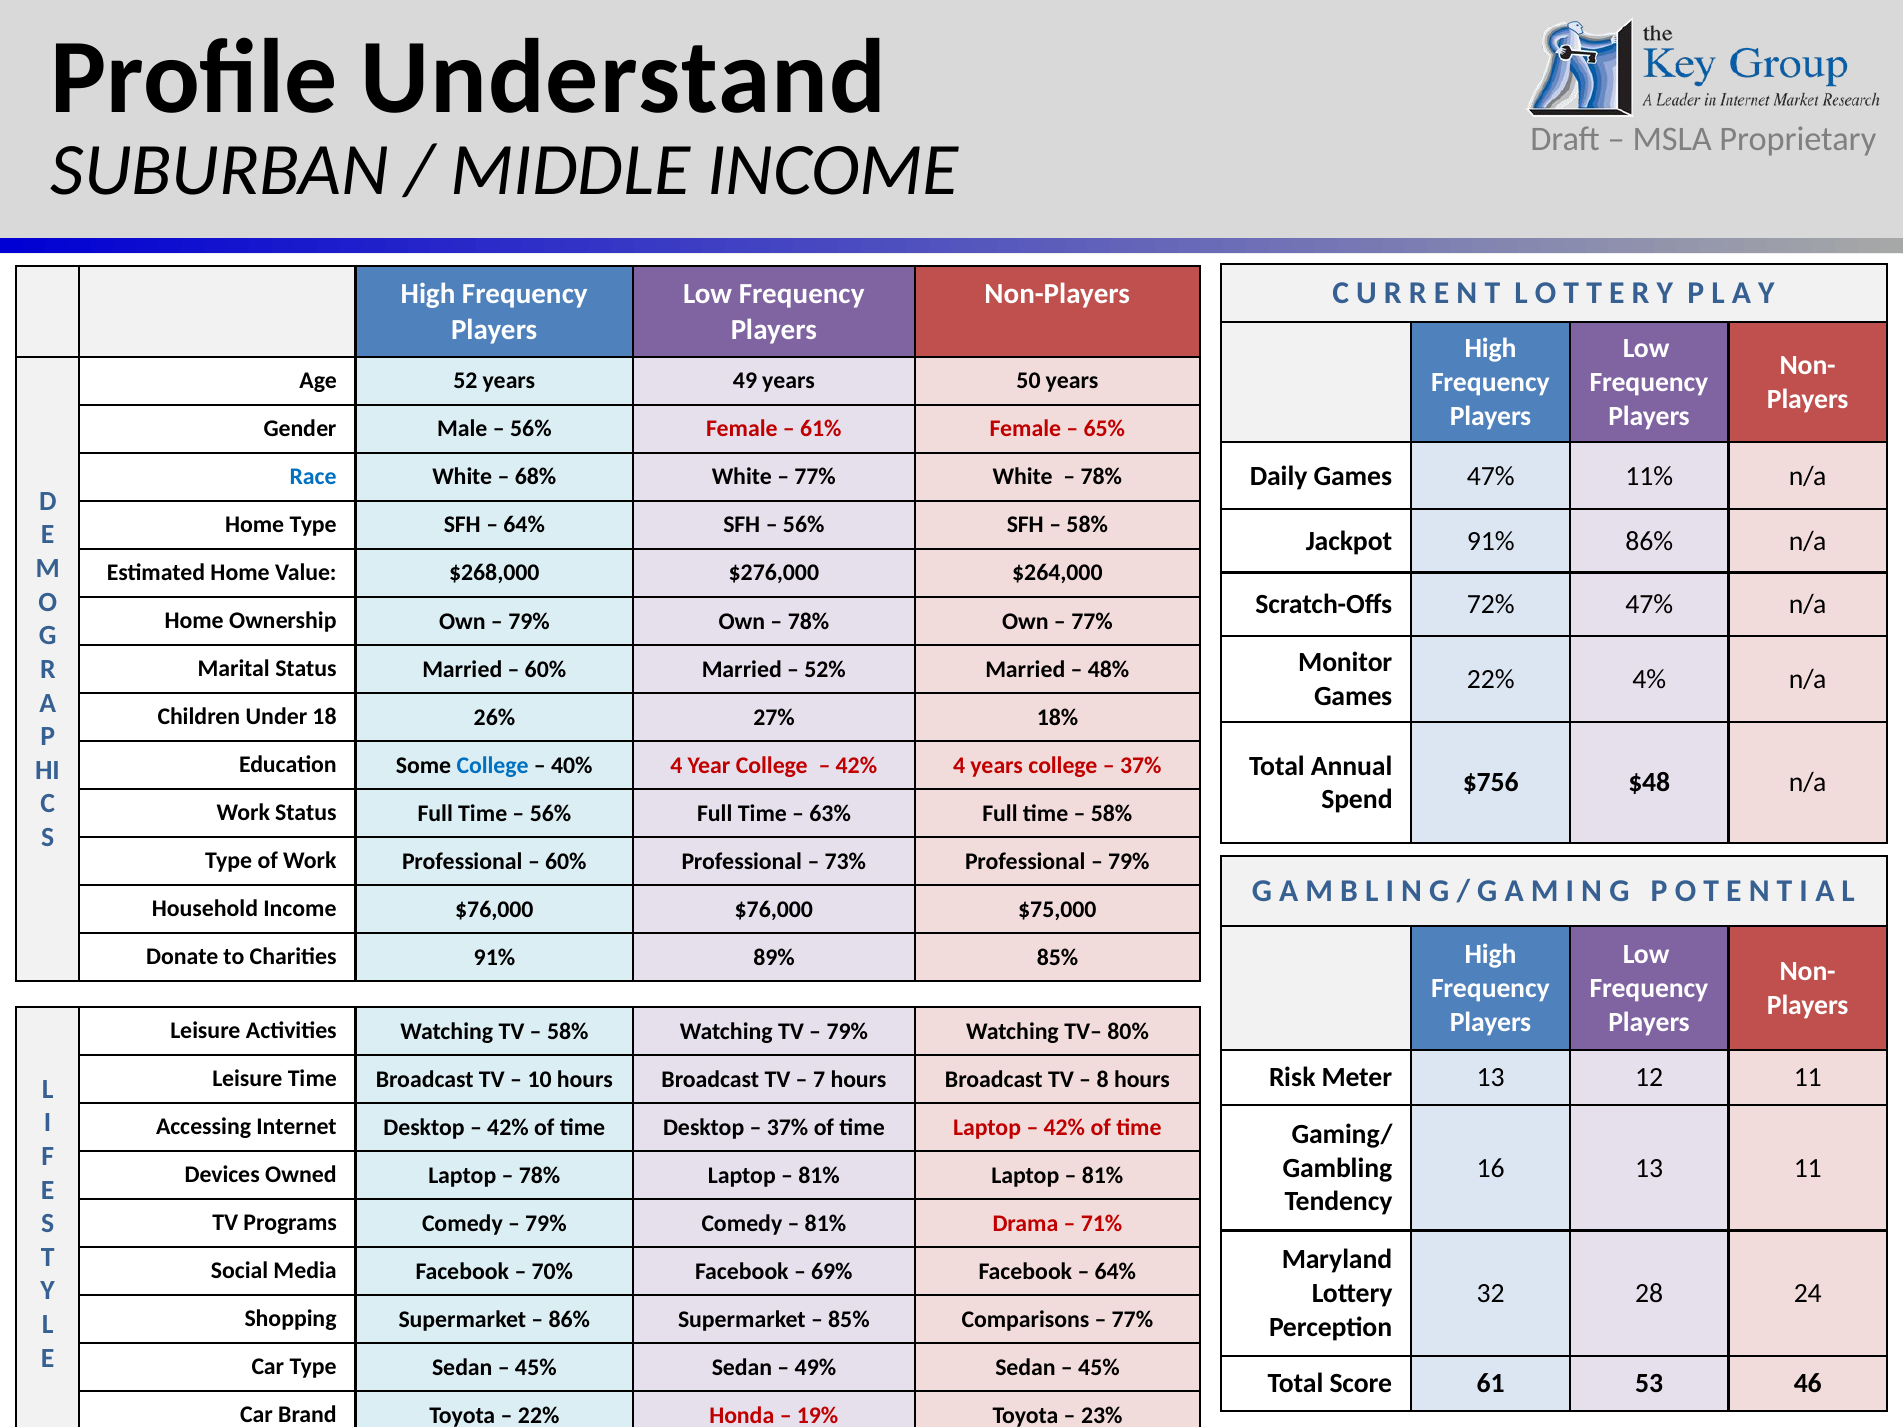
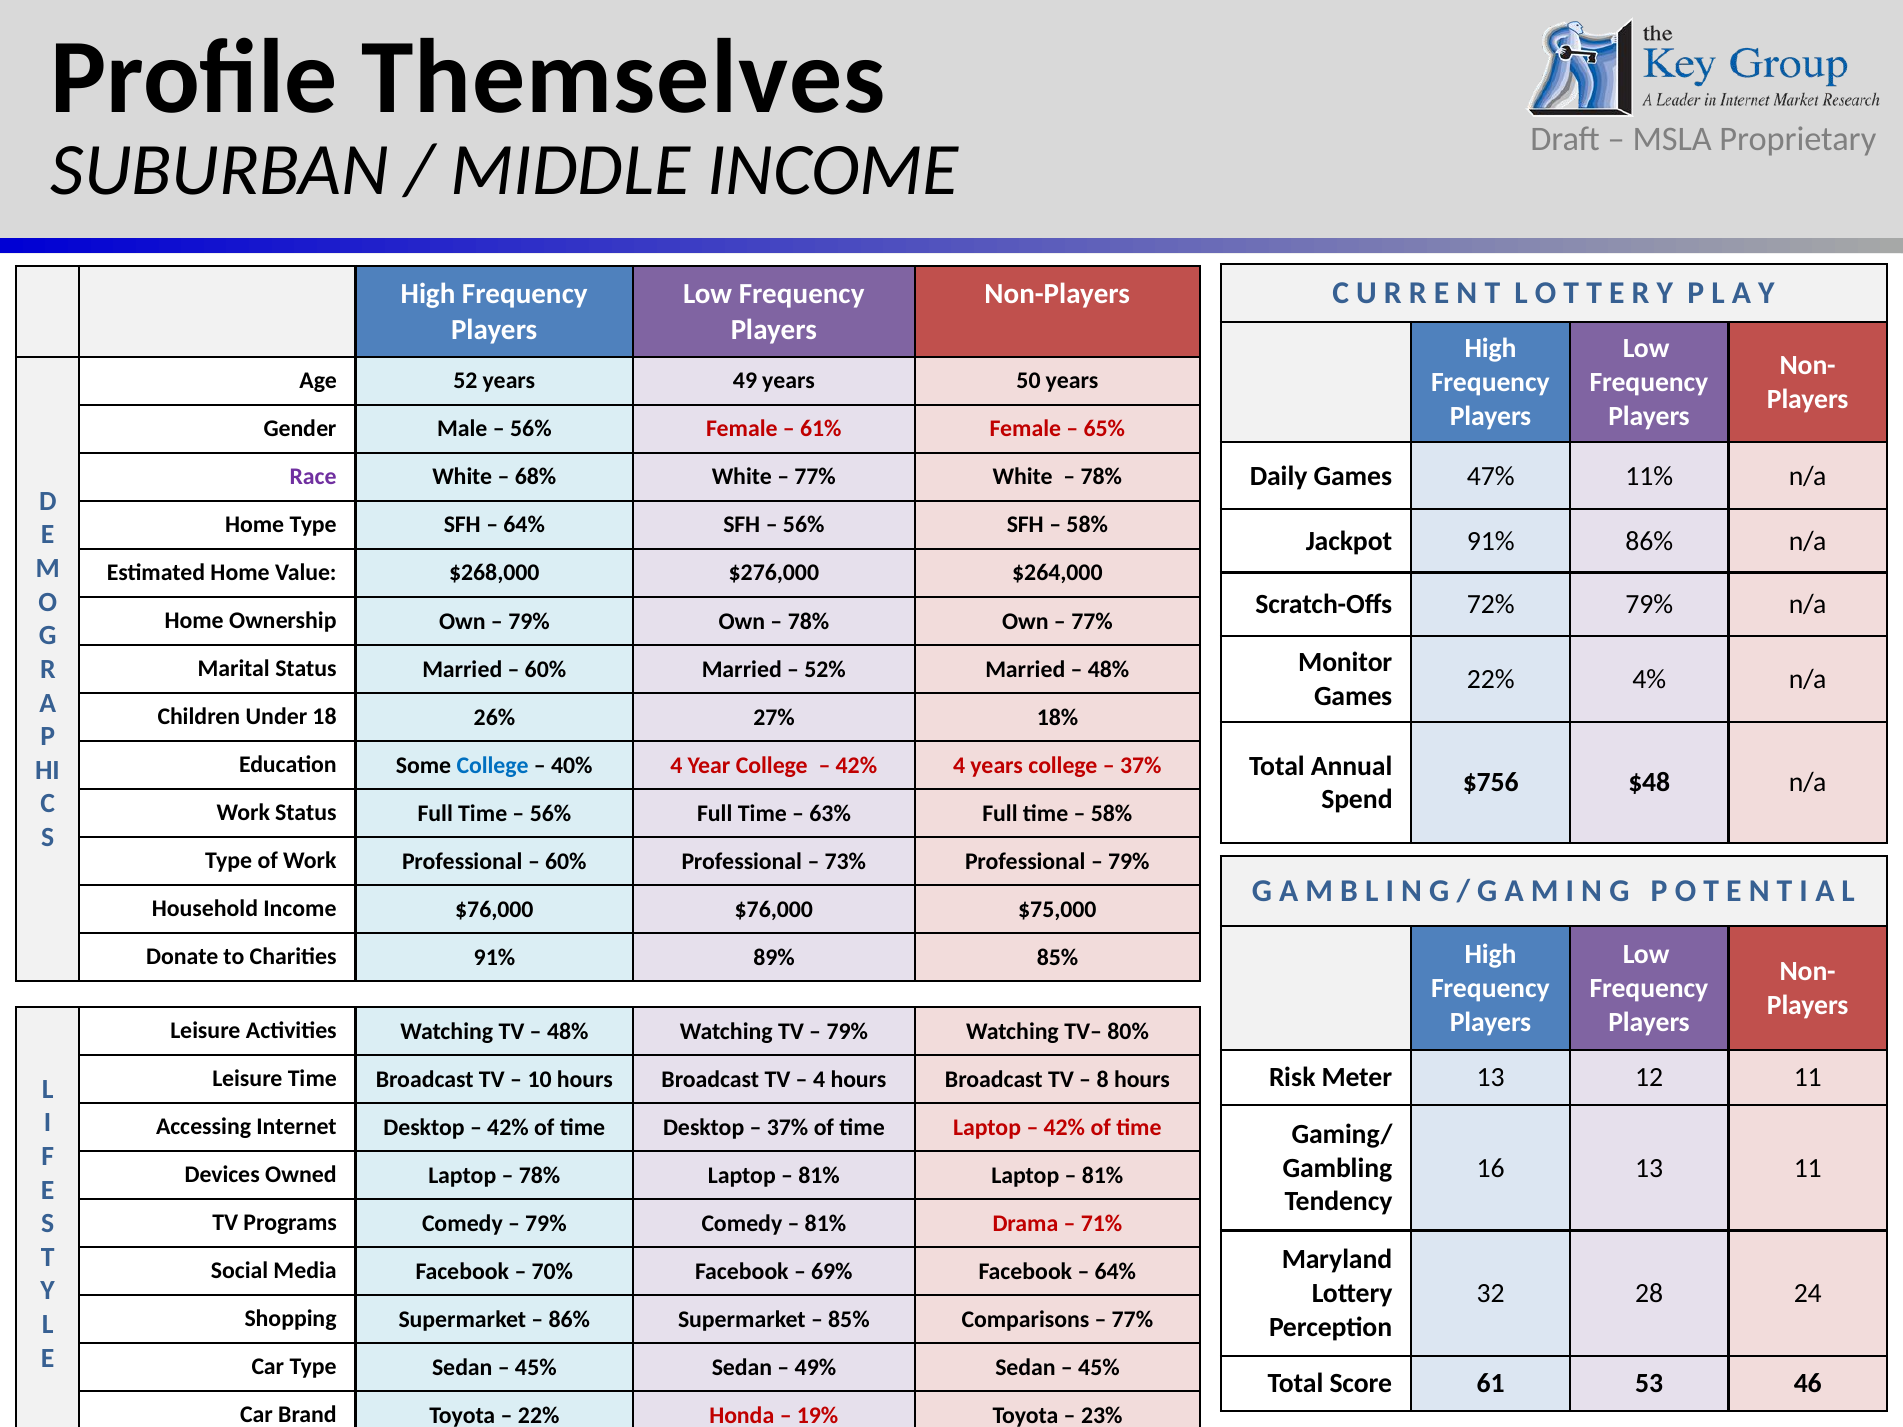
Understand: Understand -> Themselves
Race colour: blue -> purple
72% 47%: 47% -> 79%
58% at (568, 1032): 58% -> 48%
7 at (819, 1080): 7 -> 4
